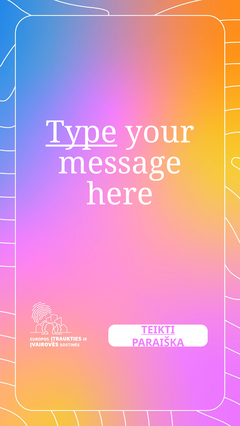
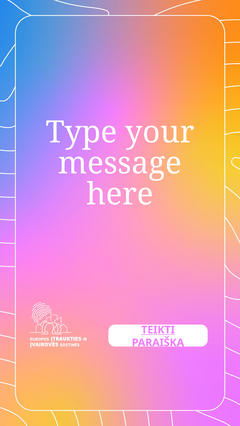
Type underline: present -> none
